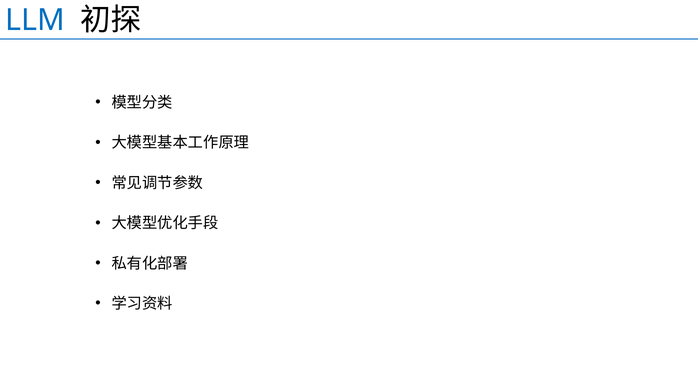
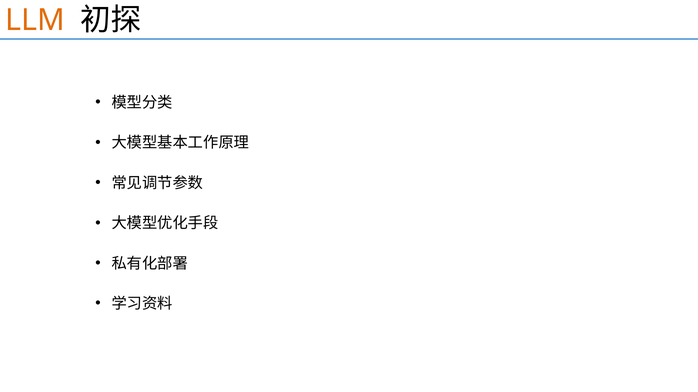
LLM colour: blue -> orange
